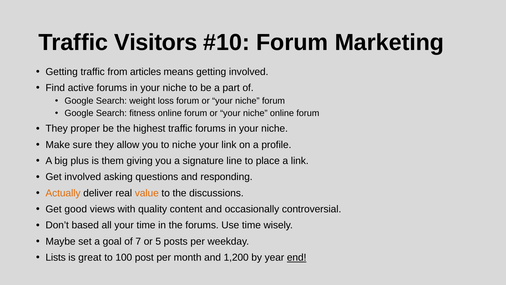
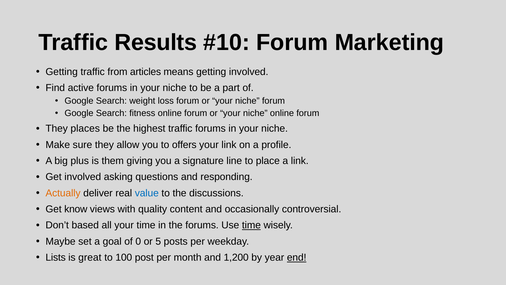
Visitors: Visitors -> Results
proper: proper -> places
to niche: niche -> offers
value colour: orange -> blue
good: good -> know
time at (251, 225) underline: none -> present
7: 7 -> 0
